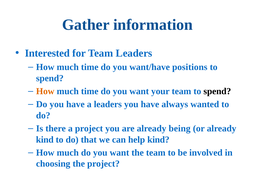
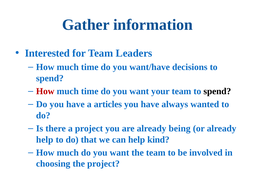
positions: positions -> decisions
How at (45, 91) colour: orange -> red
a leaders: leaders -> articles
kind at (45, 139): kind -> help
